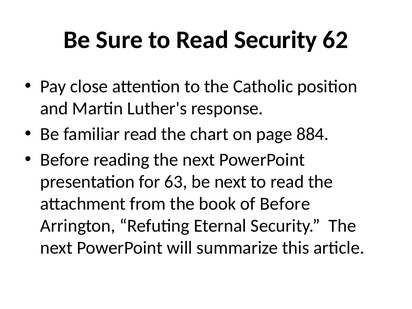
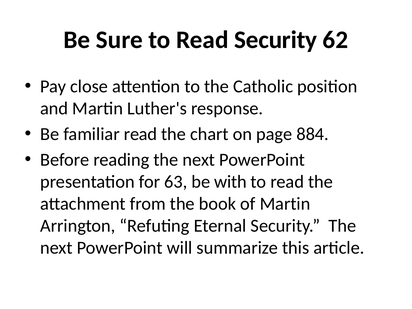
be next: next -> with
of Before: Before -> Martin
